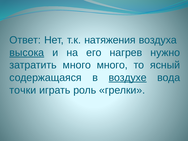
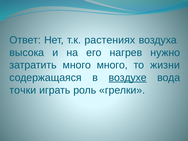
натяжения: натяжения -> растениях
высока underline: present -> none
ясный: ясный -> жизни
